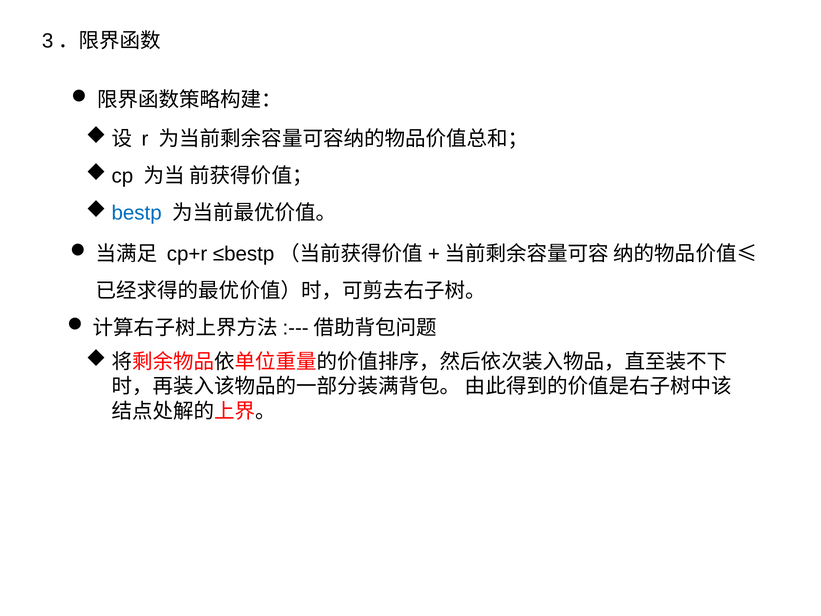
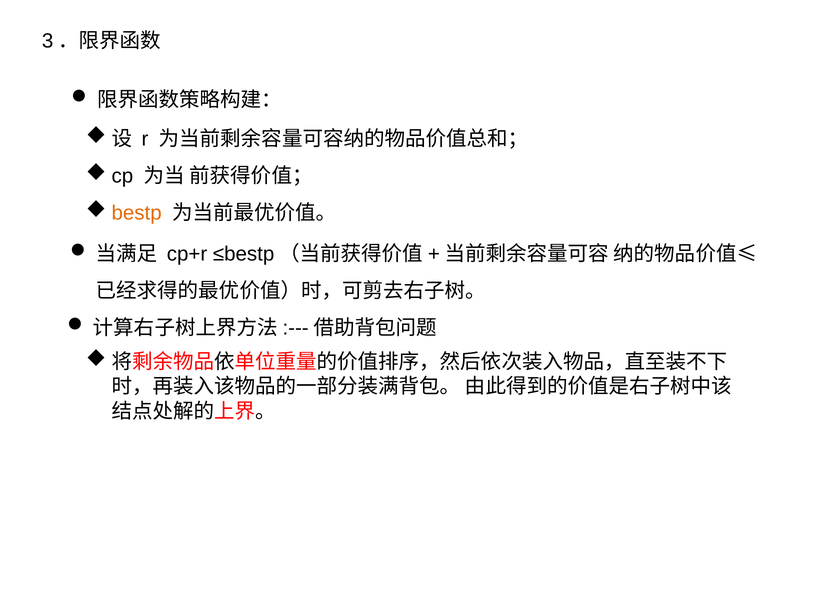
bestp colour: blue -> orange
